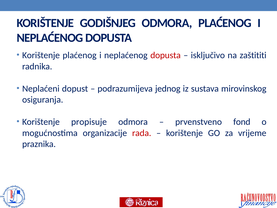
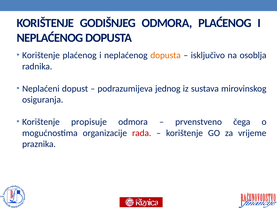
dopusta at (166, 55) colour: red -> orange
zaštititi: zaštititi -> osoblja
fond: fond -> čega
